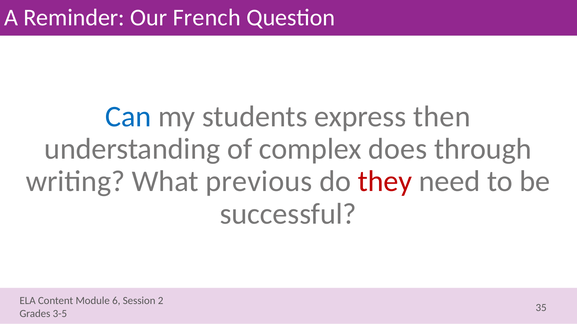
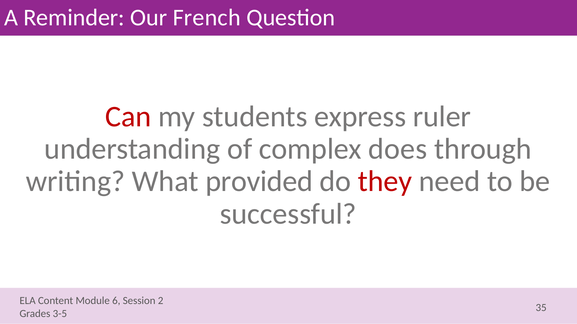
Can colour: blue -> red
then: then -> ruler
previous: previous -> provided
